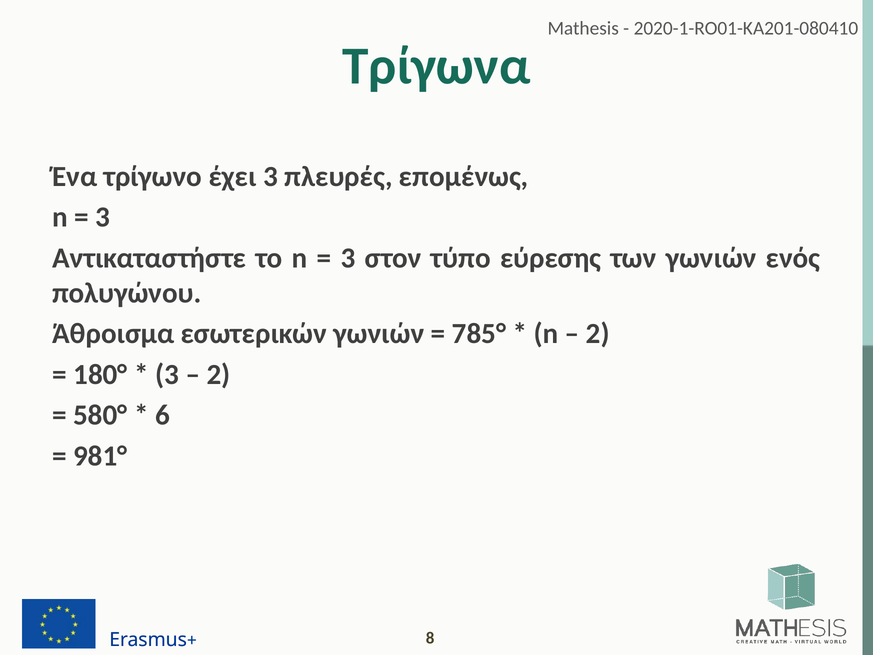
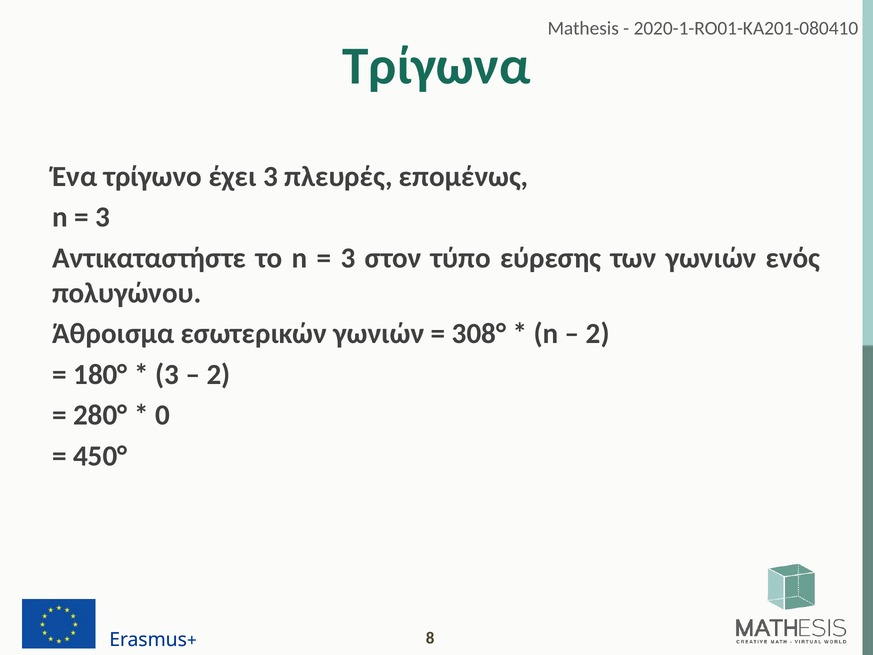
785°: 785° -> 308°
580°: 580° -> 280°
6: 6 -> 0
981°: 981° -> 450°
